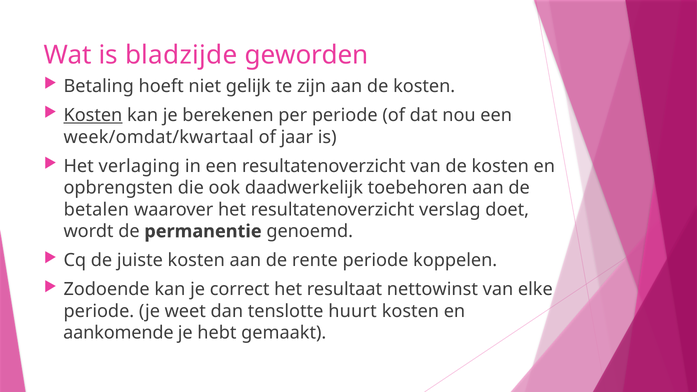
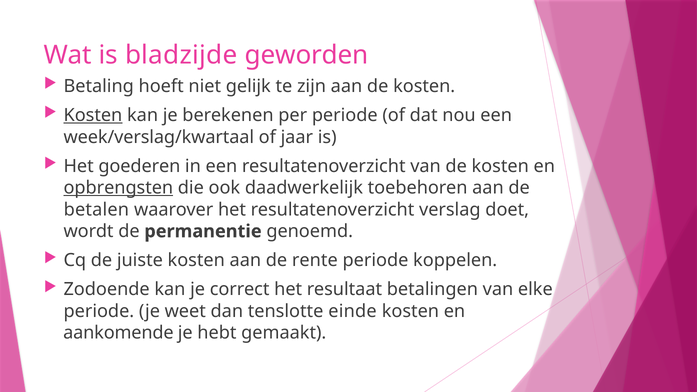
week/omdat/kwartaal: week/omdat/kwartaal -> week/verslag/kwartaal
verlaging: verlaging -> goederen
opbrengsten underline: none -> present
nettowinst: nettowinst -> betalingen
huurt: huurt -> einde
